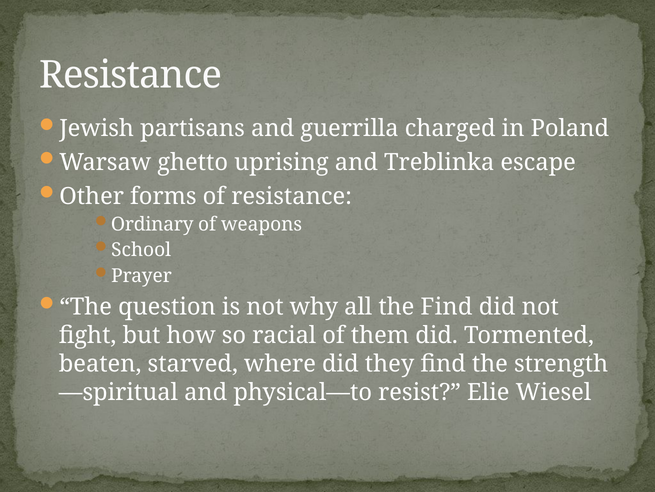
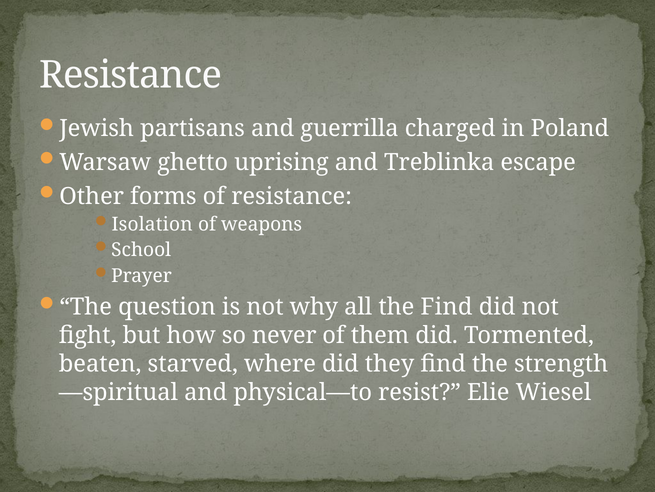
Ordinary: Ordinary -> Isolation
racial: racial -> never
